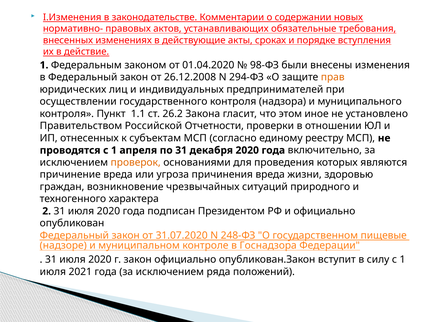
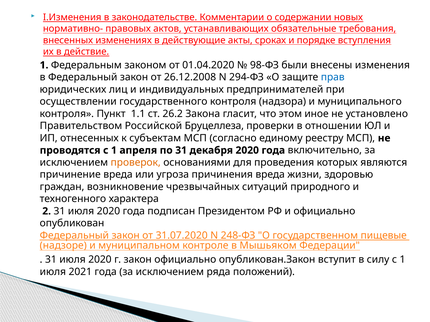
прав colour: orange -> blue
Отчетности: Отчетности -> Бруцеллеза
Госнадзора: Госнадзора -> Мышьяком
